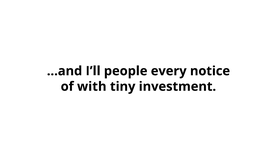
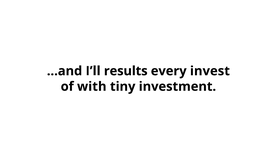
people: people -> results
notice: notice -> invest
